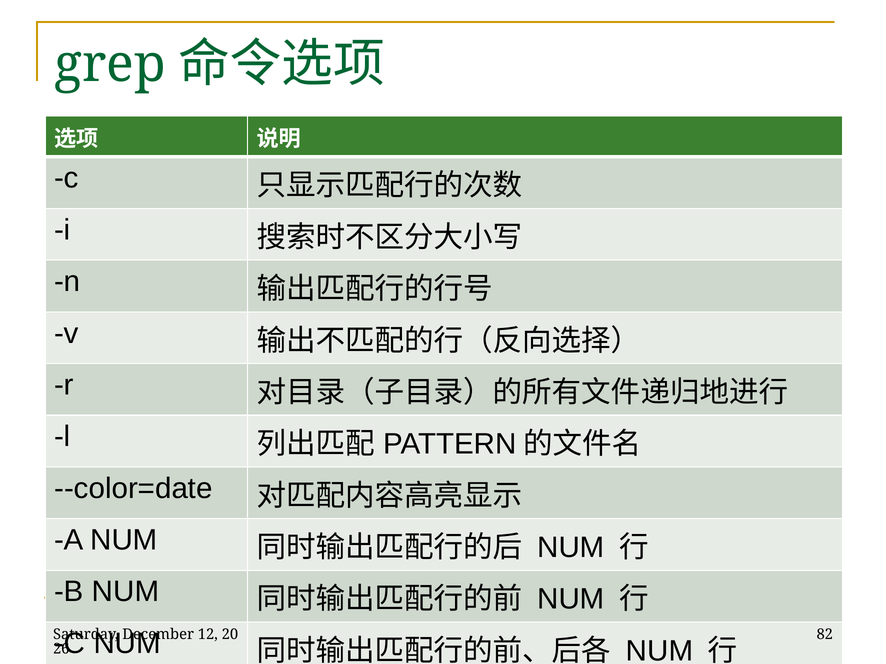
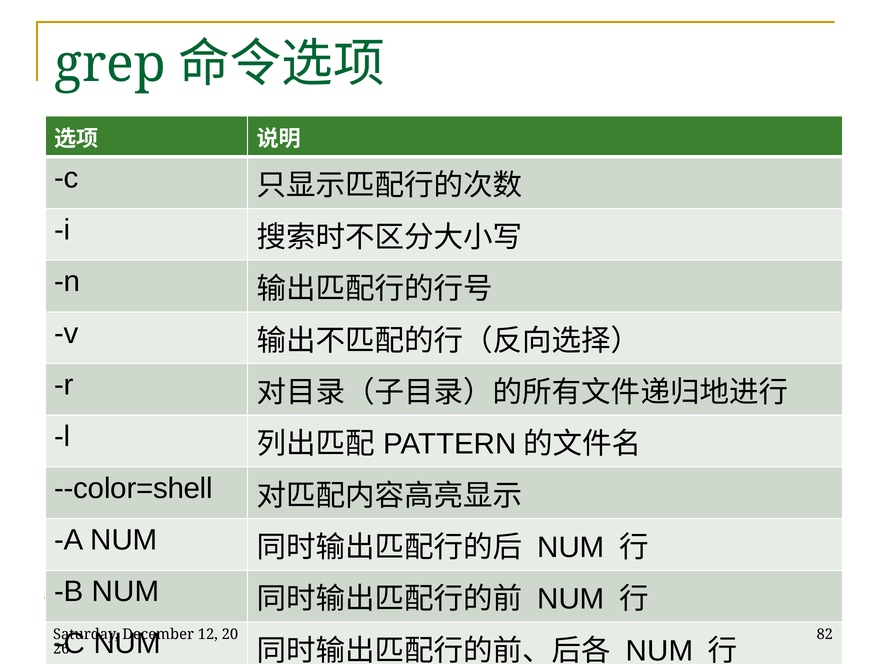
--color=date: --color=date -> --color=shell
